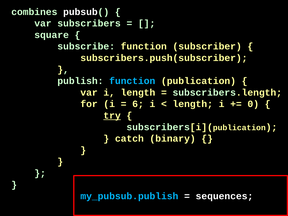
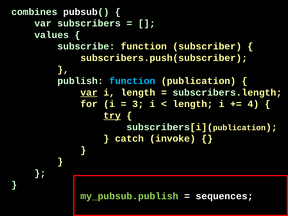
square: square -> values
var at (89, 92) underline: none -> present
6: 6 -> 3
0: 0 -> 4
binary: binary -> invoke
my_pubsub.publish colour: light blue -> light green
